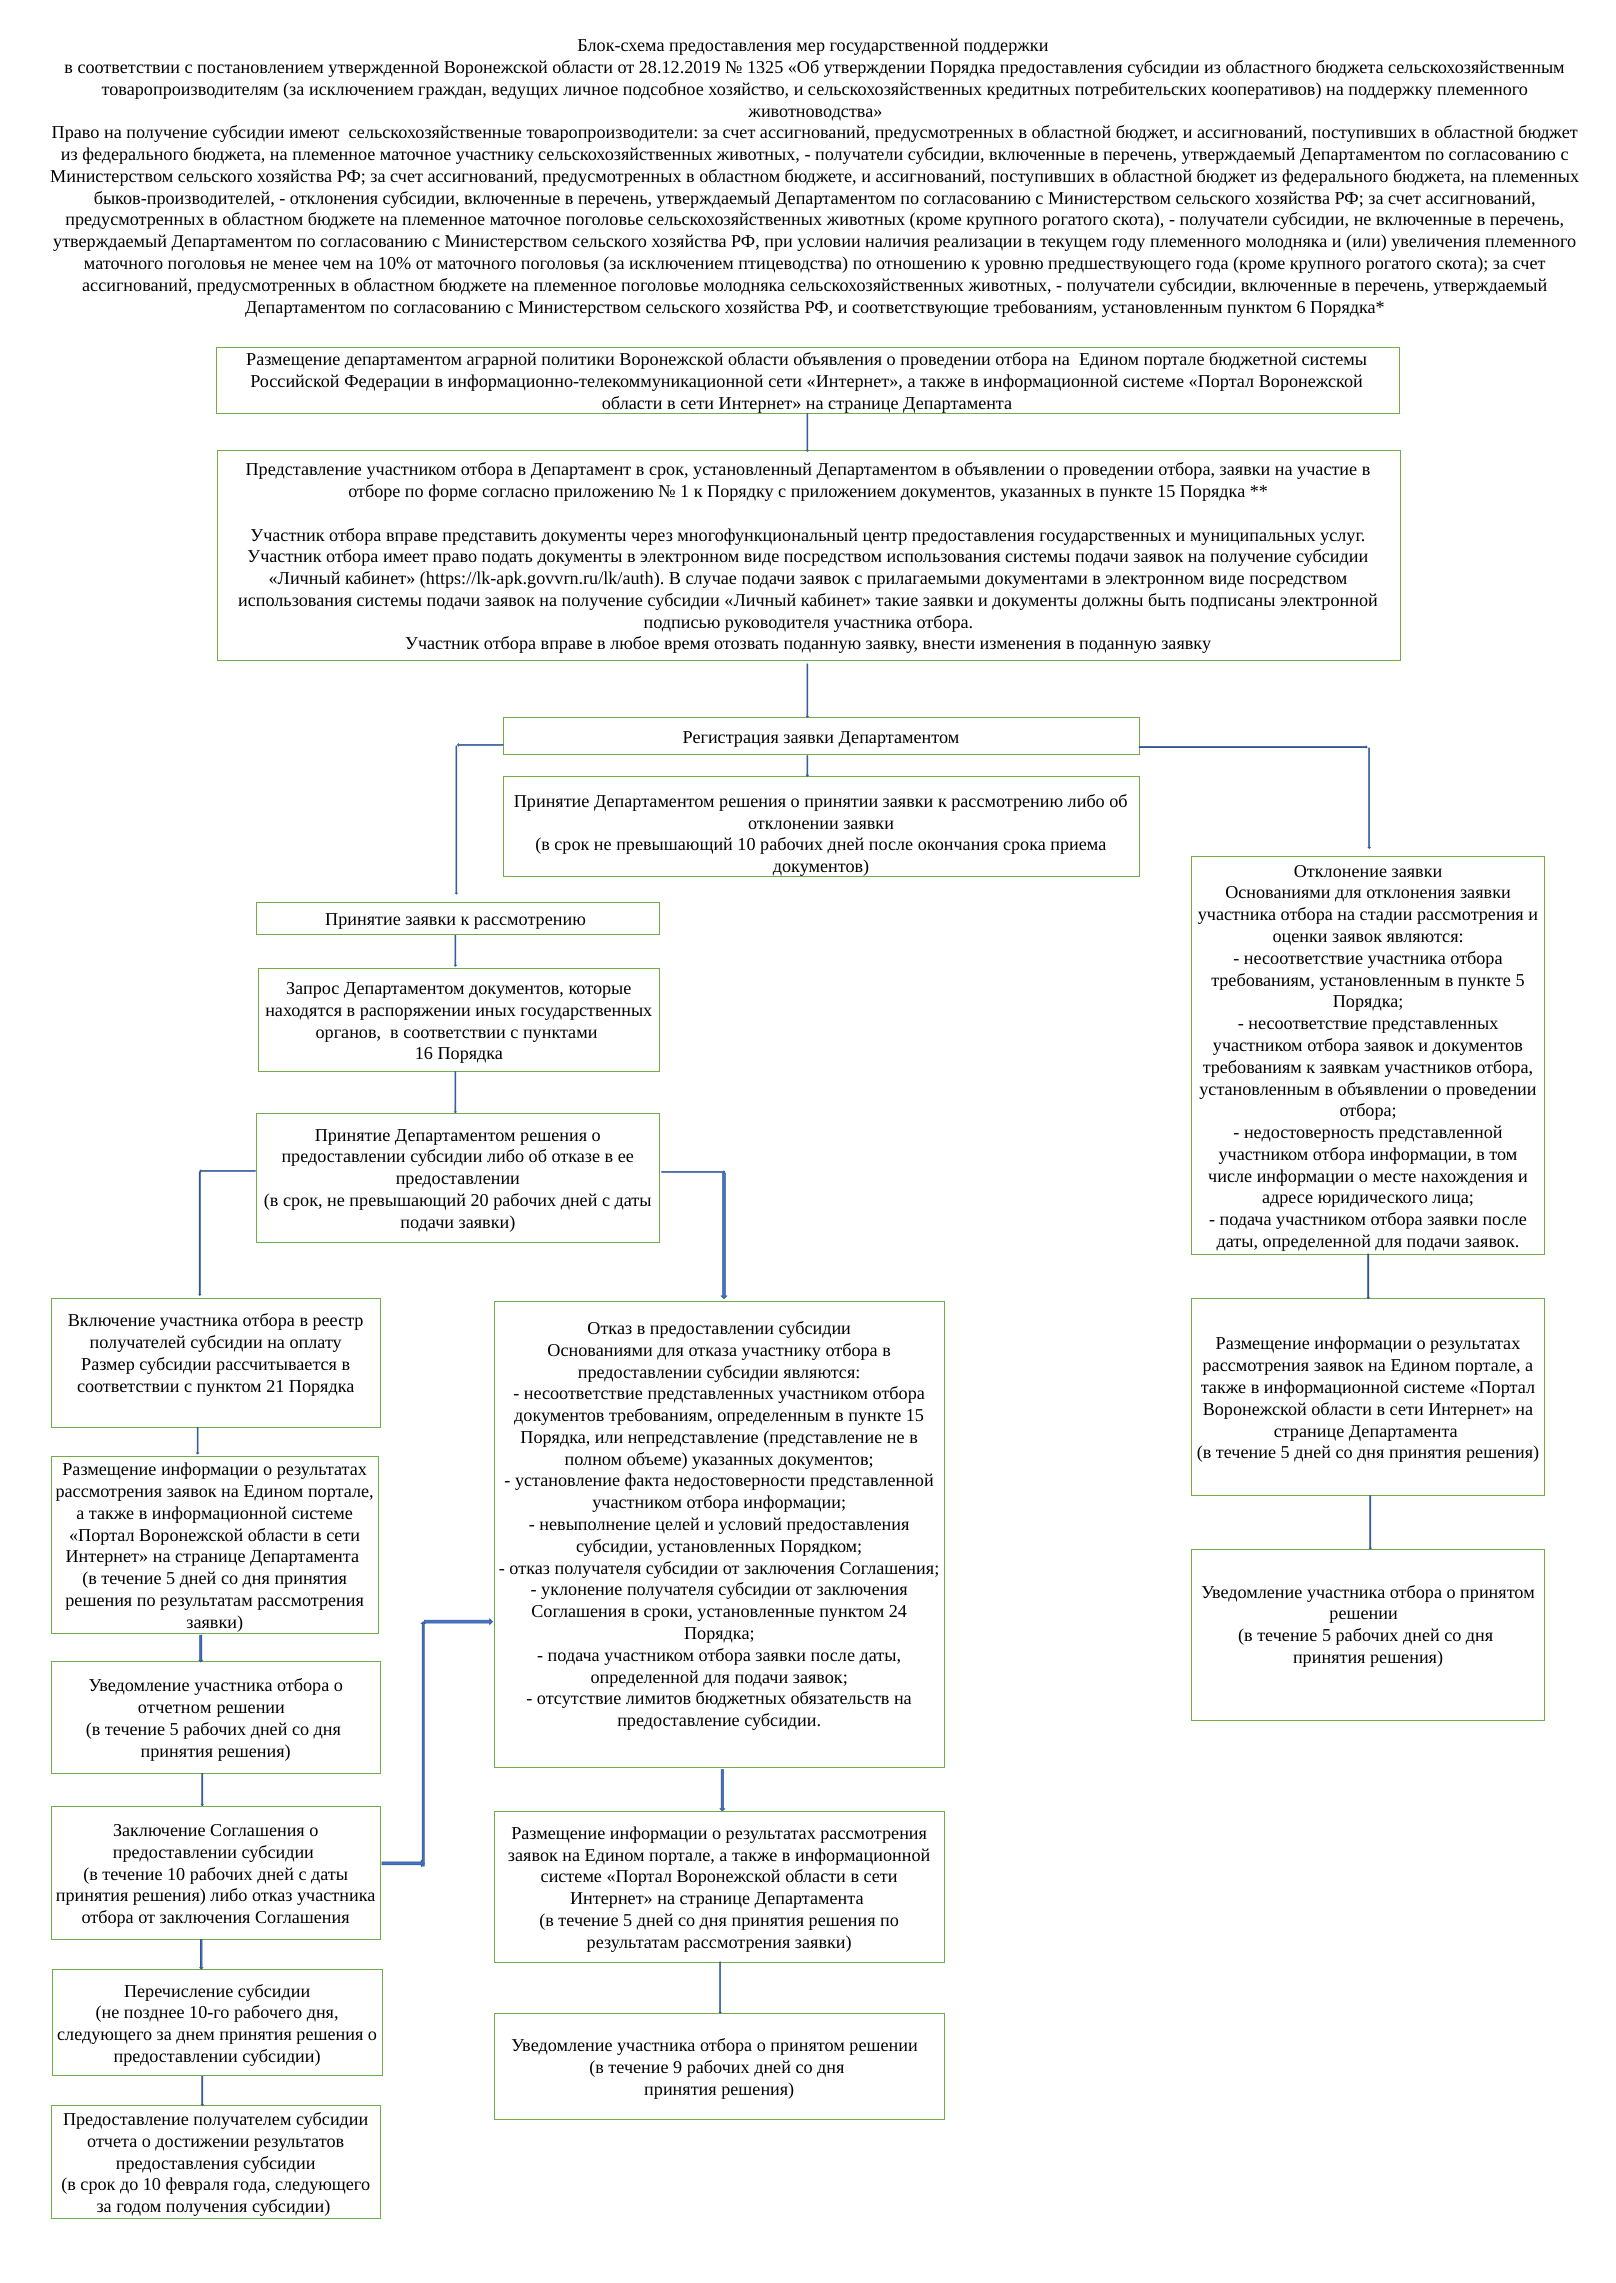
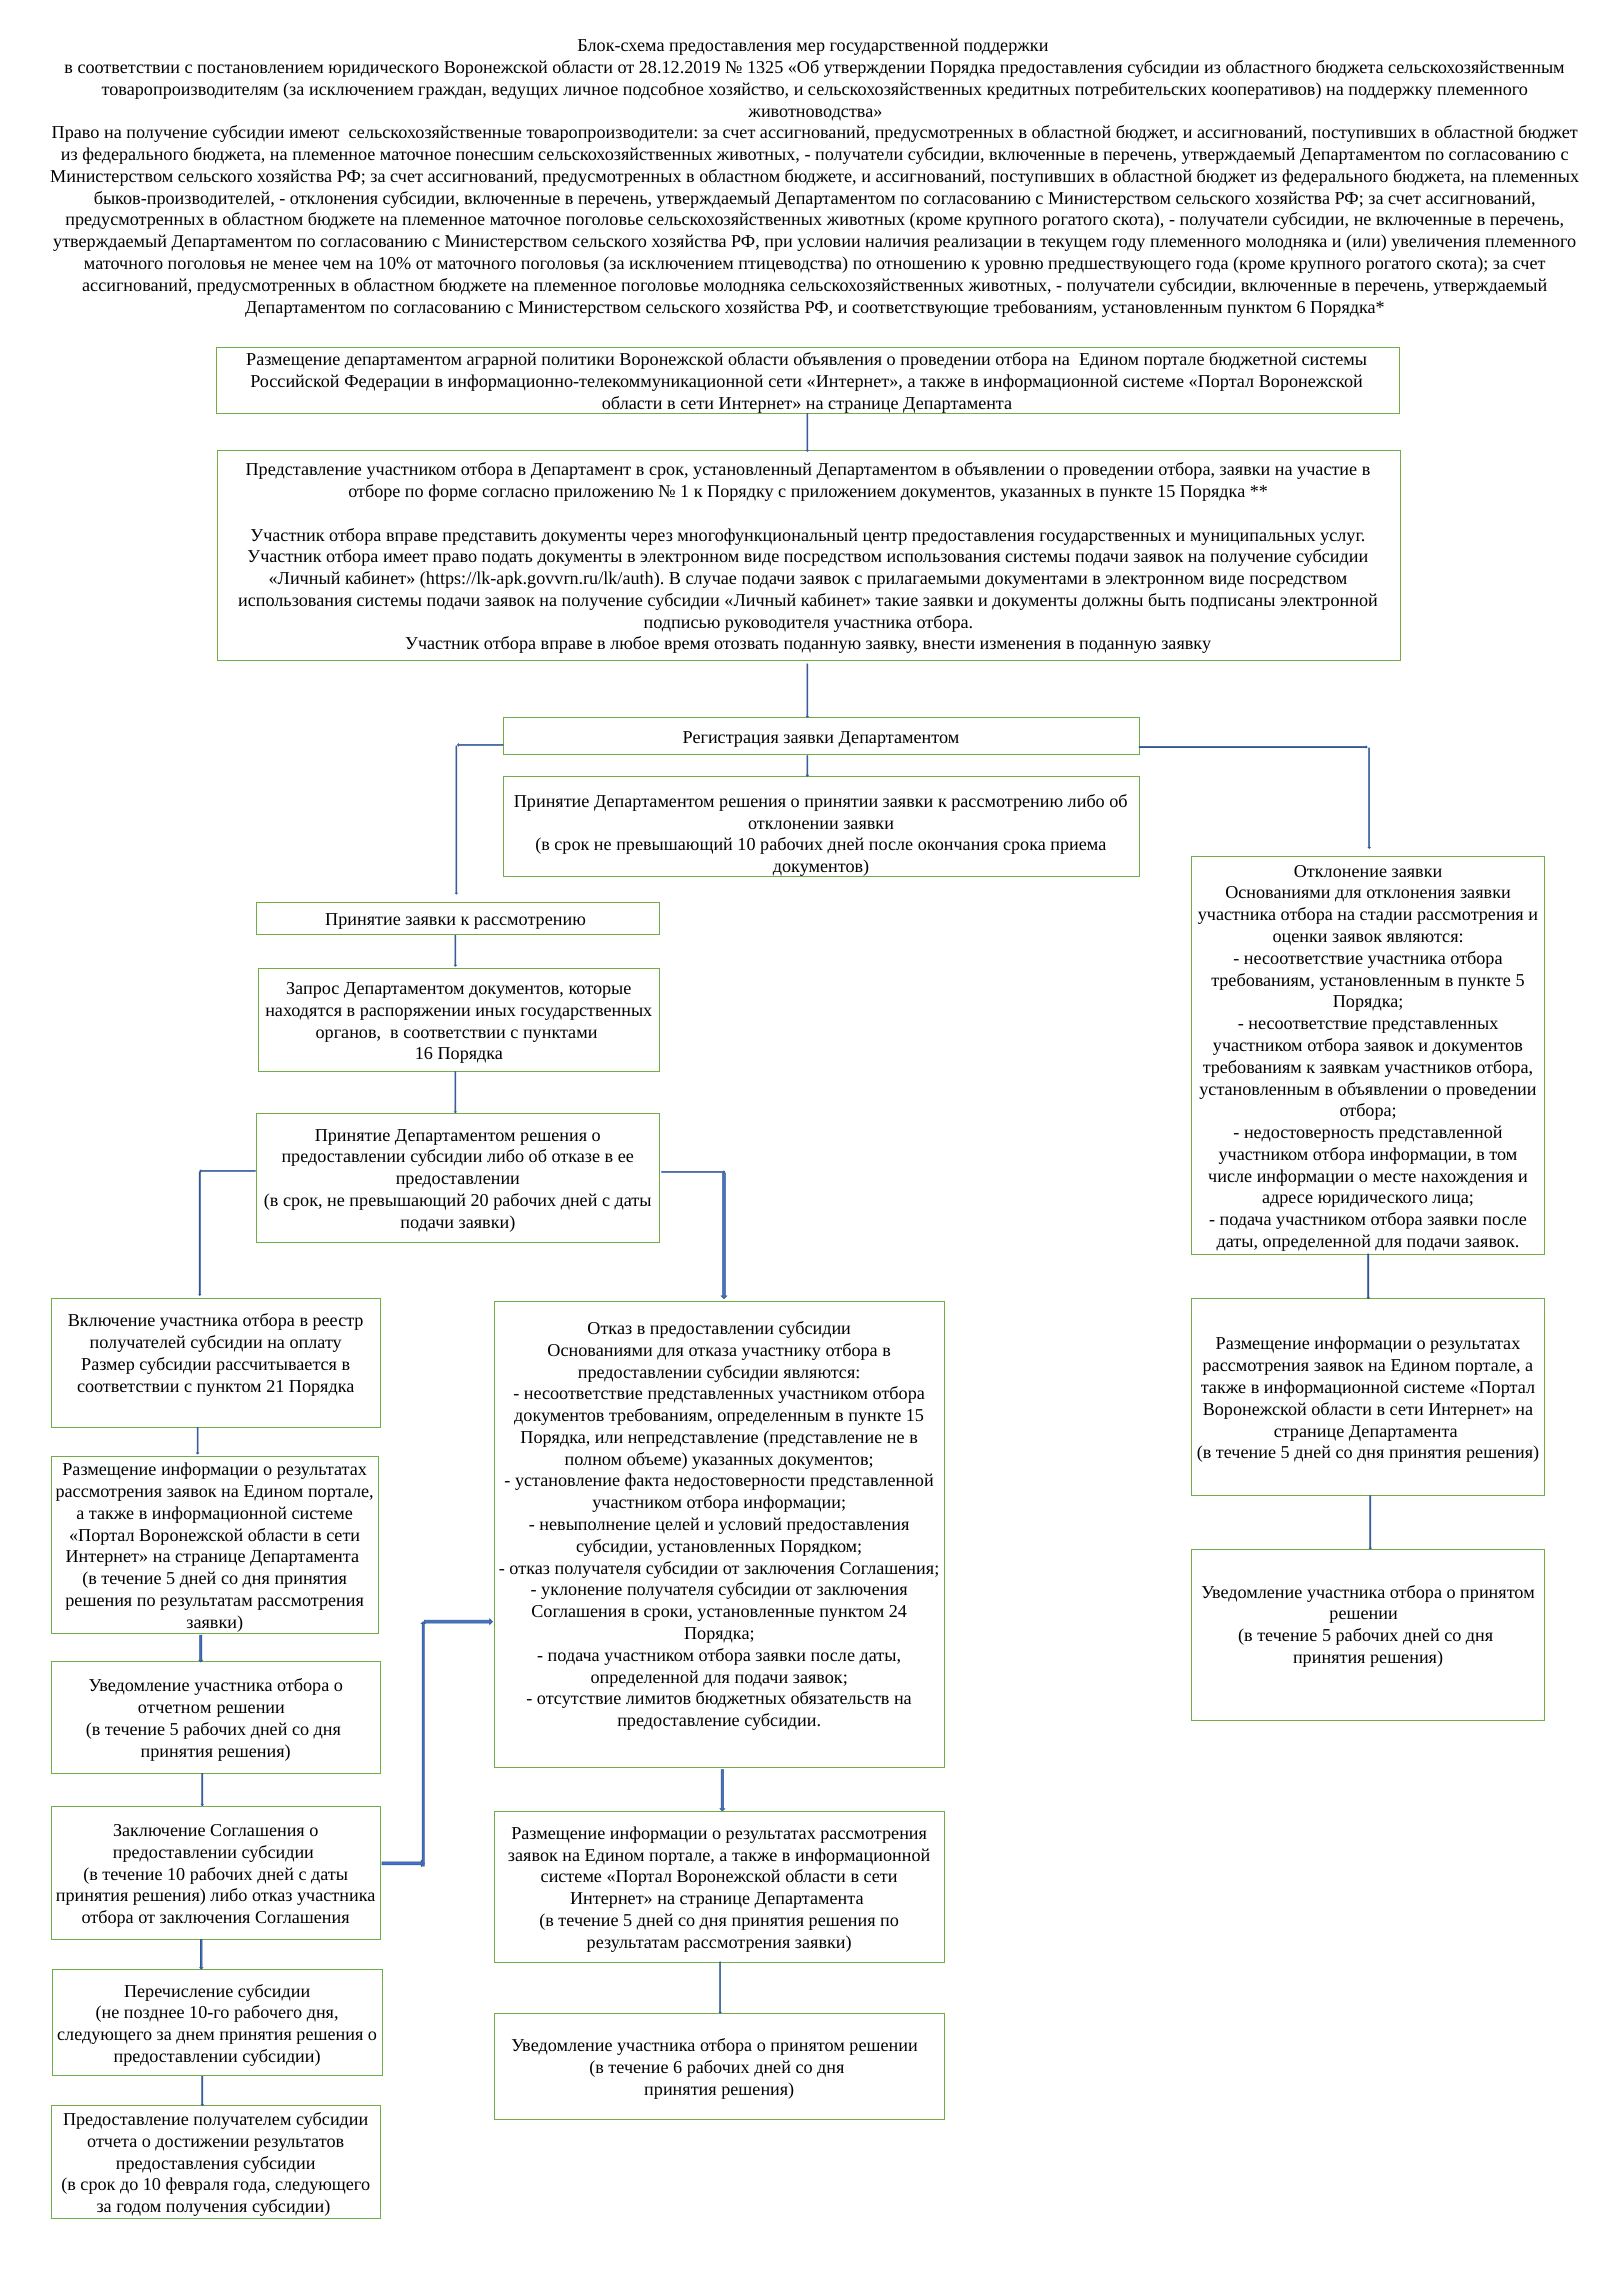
постановлением утвержденной: утвержденной -> юридического
маточное участнику: участнику -> понесшим
течение 9: 9 -> 6
